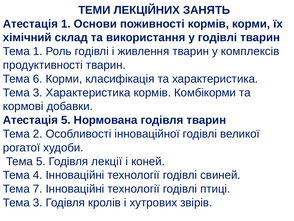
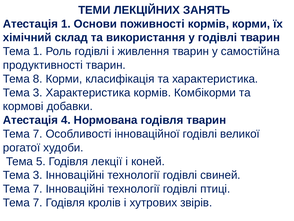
комплексів: комплексів -> самостійна
6: 6 -> 8
Атестація 5: 5 -> 4
2 at (38, 134): 2 -> 7
4 at (38, 175): 4 -> 3
3 at (38, 202): 3 -> 7
